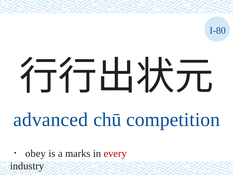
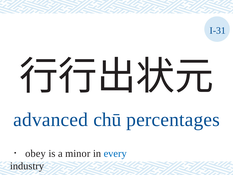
I-80: I-80 -> I-31
competition: competition -> percentages
marks: marks -> minor
every colour: red -> blue
